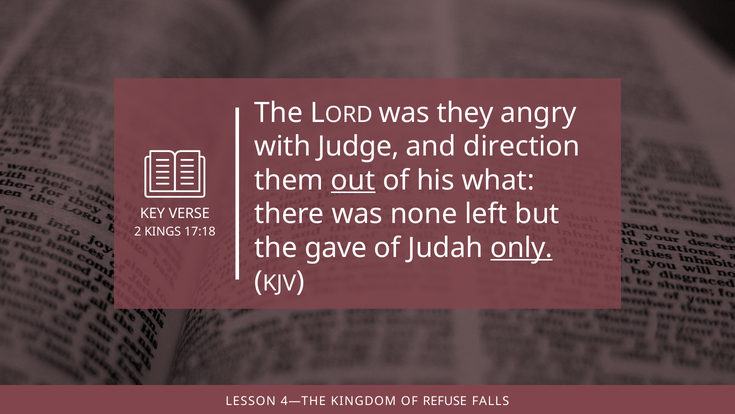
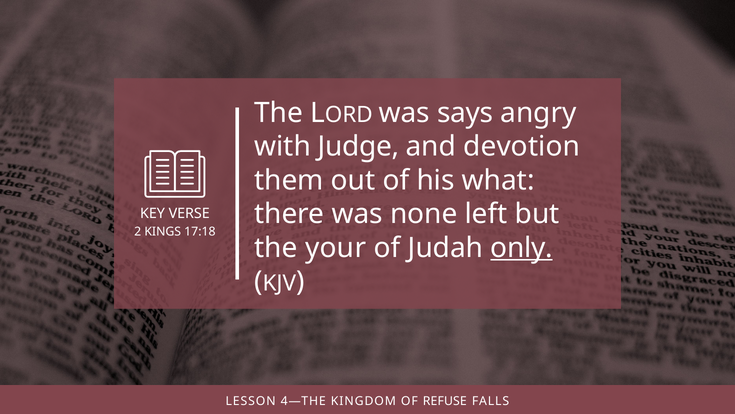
they: they -> says
direction: direction -> devotion
out underline: present -> none
gave: gave -> your
